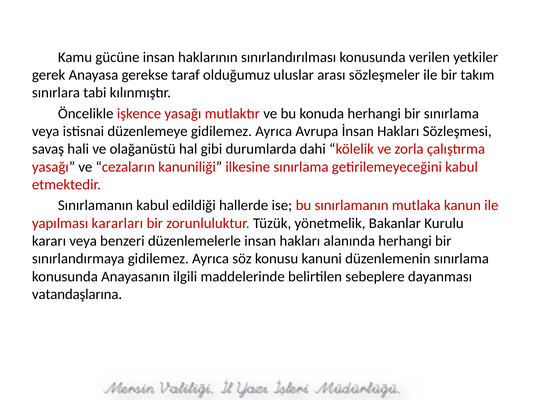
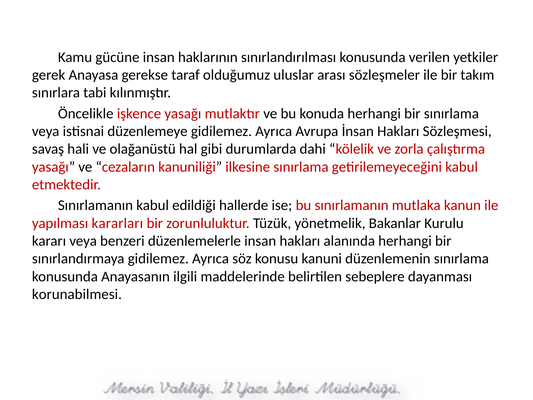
vatandaşlarına: vatandaşlarına -> korunabilmesi
